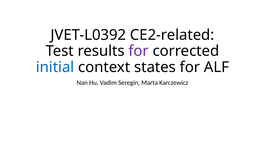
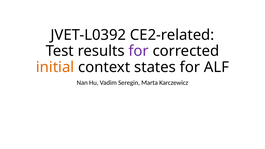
initial colour: blue -> orange
